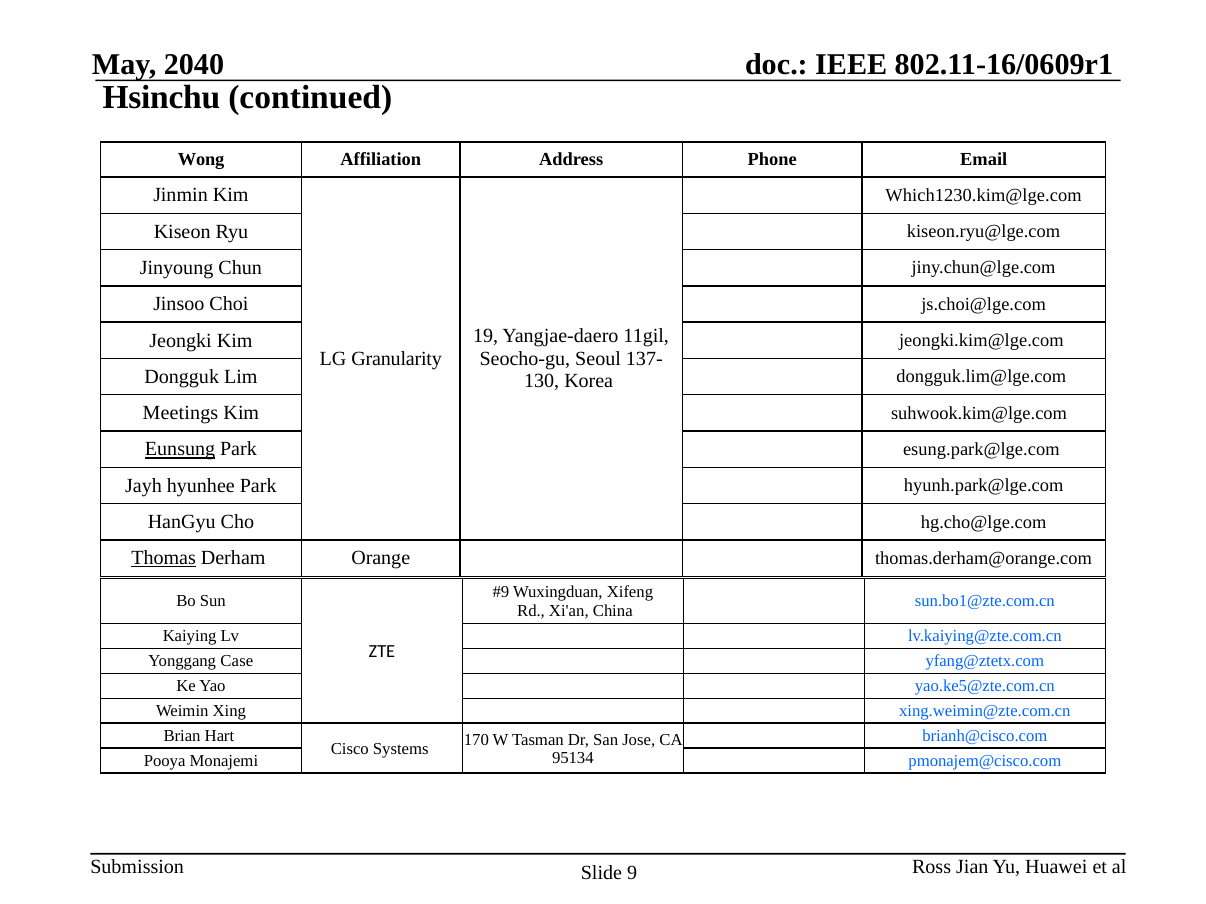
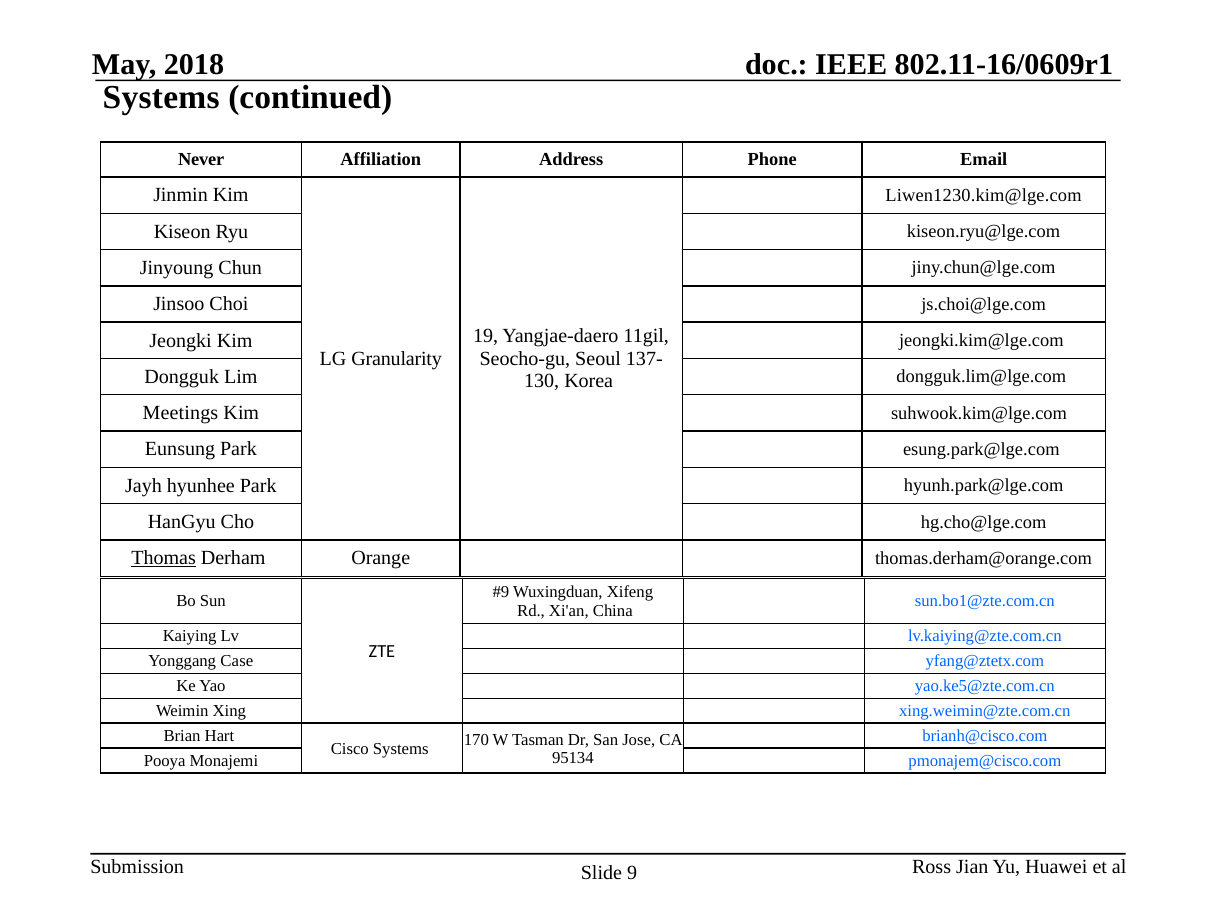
2040: 2040 -> 2018
Hsinchu at (161, 98): Hsinchu -> Systems
Wong: Wong -> Never
Which1230.kim@lge.com: Which1230.kim@lge.com -> Liwen1230.kim@lge.com
Eunsung underline: present -> none
